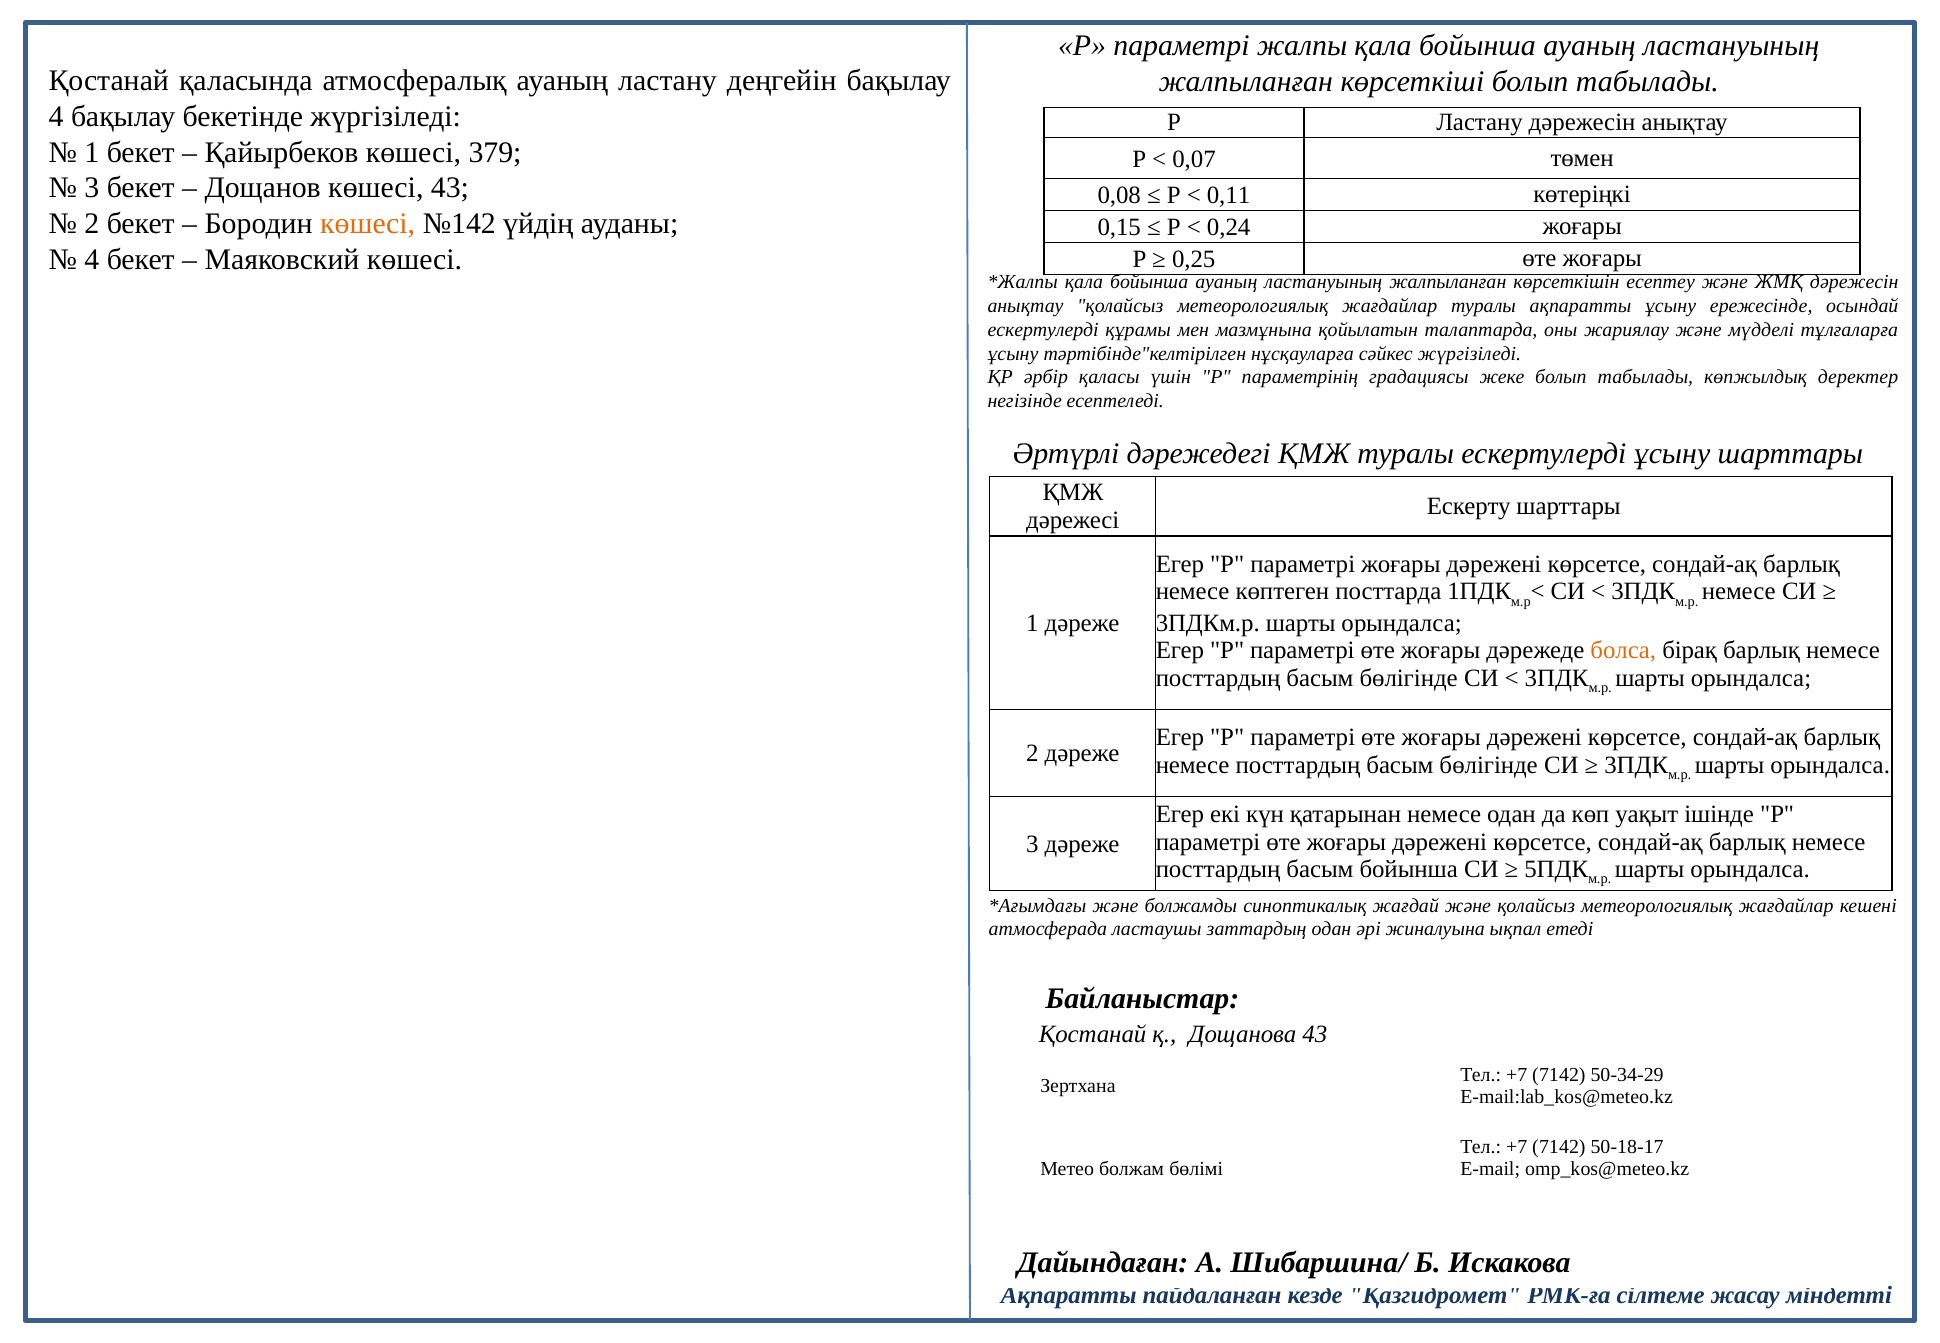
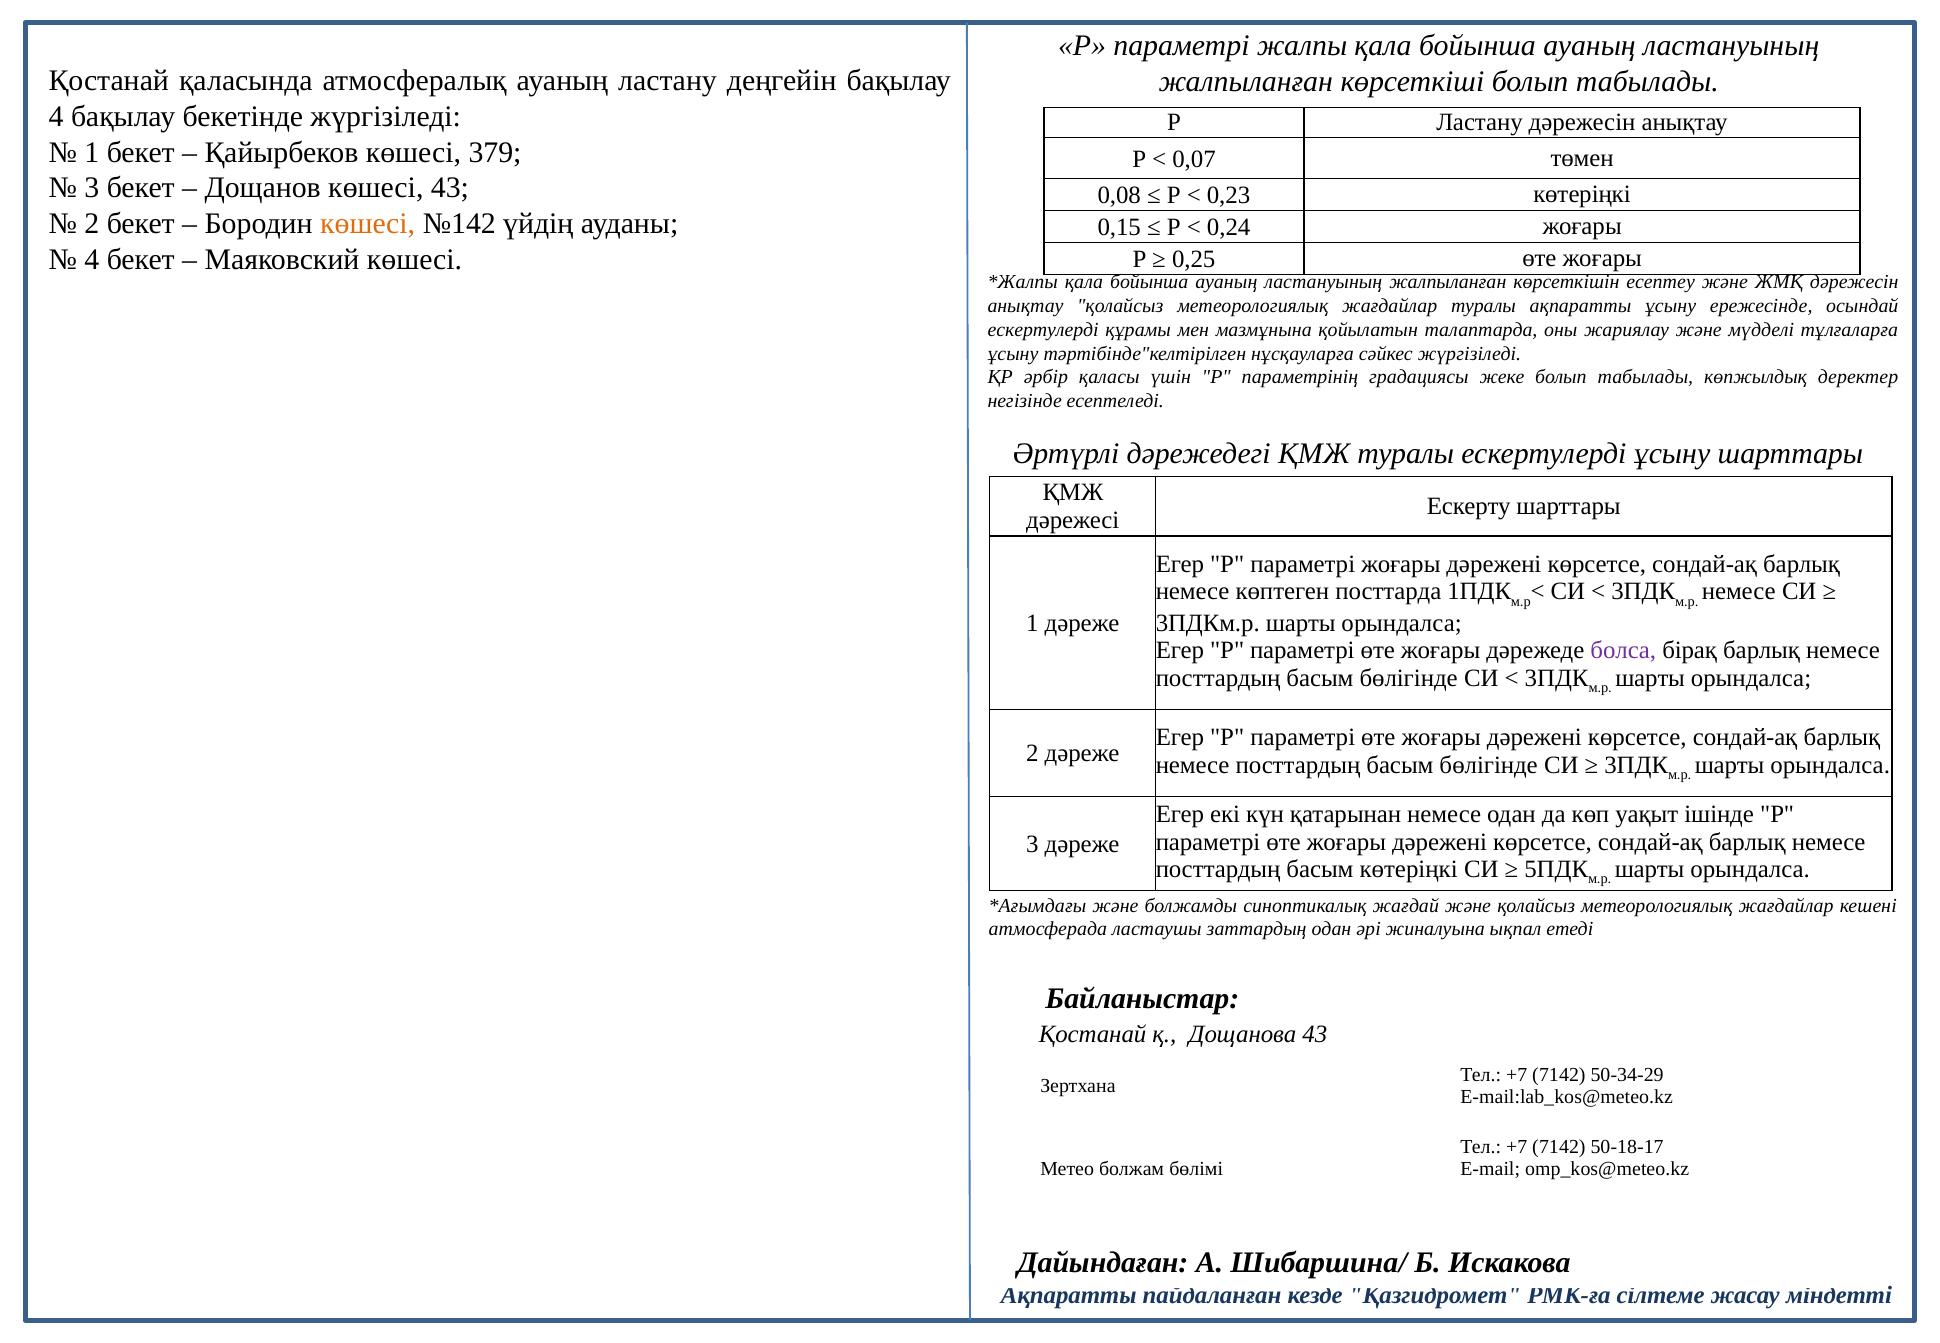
0,11: 0,11 -> 0,23
болса colour: orange -> purple
басым бойынша: бойынша -> көтеріңкі
